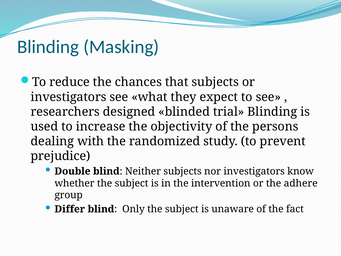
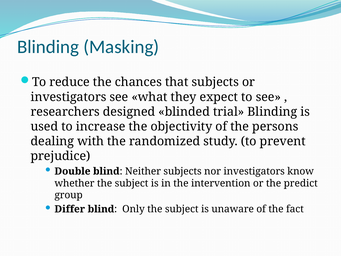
adhere: adhere -> predict
